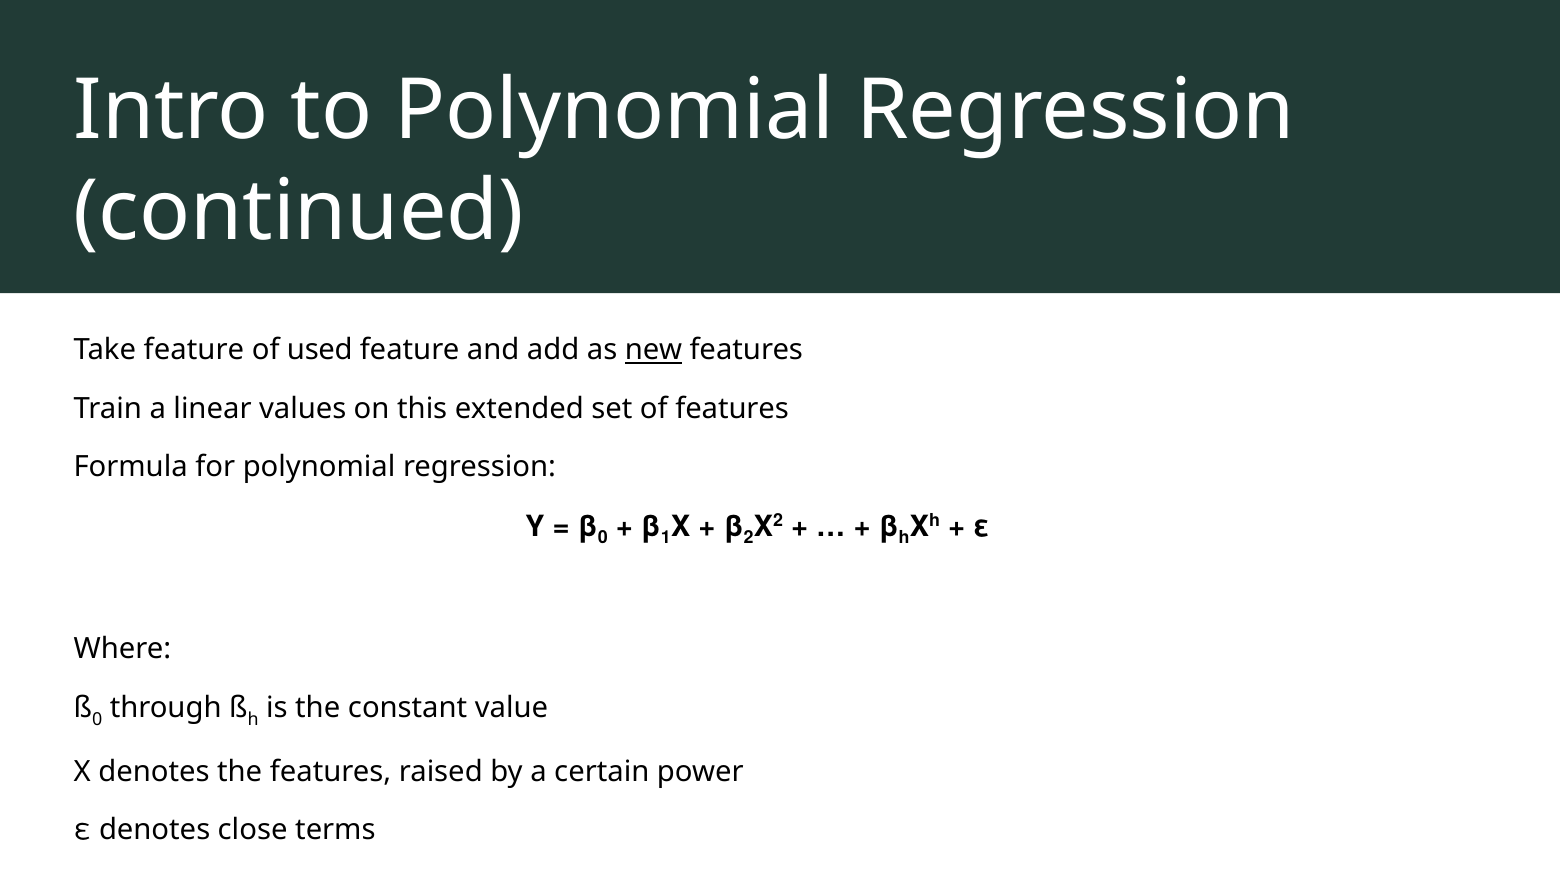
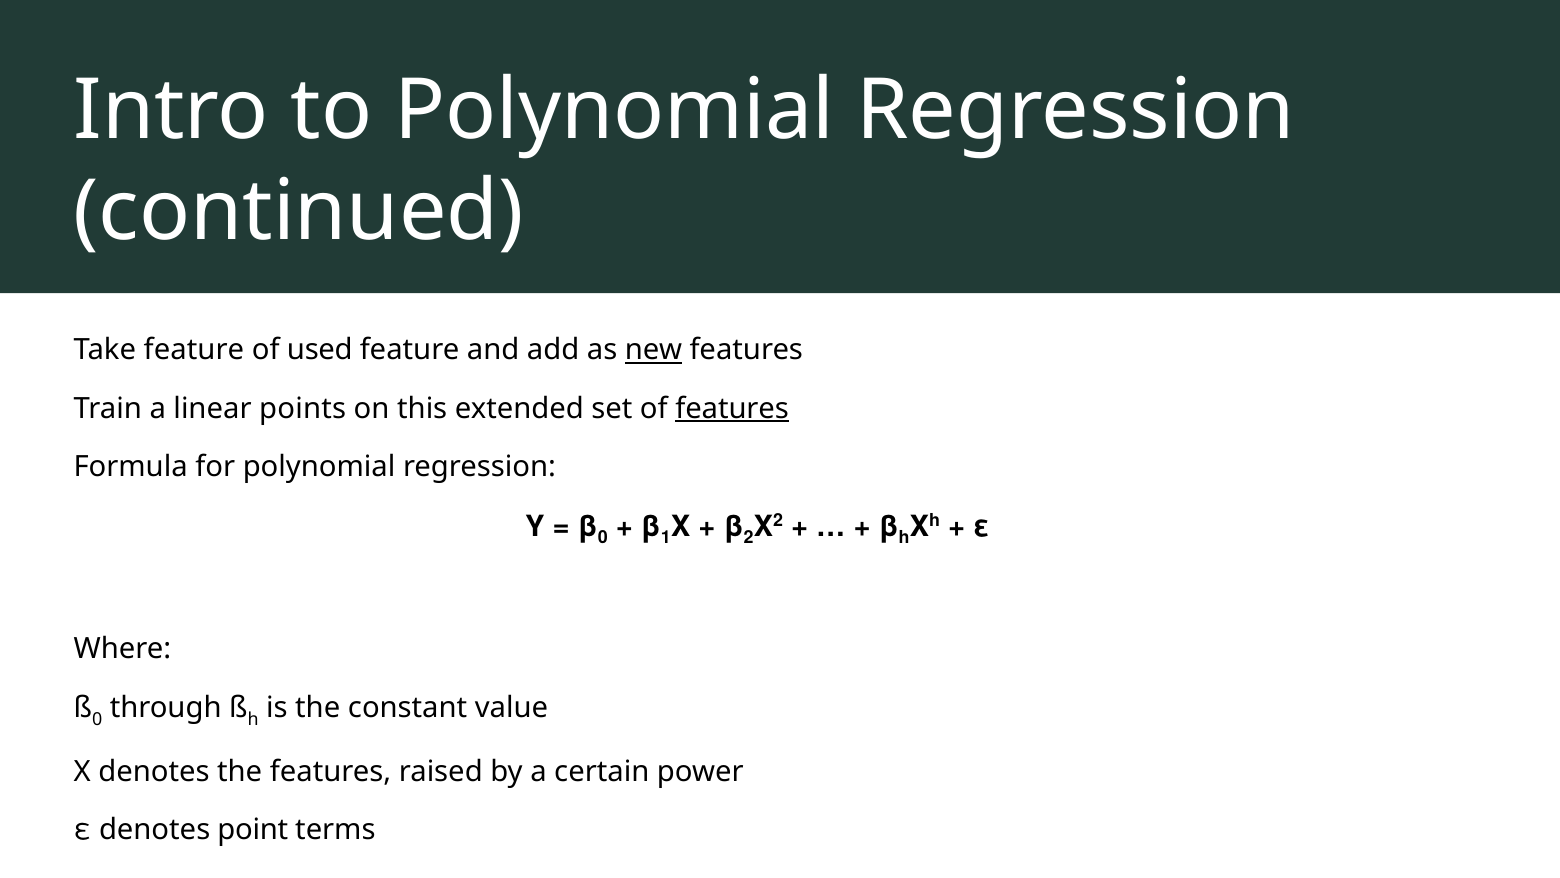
values: values -> points
features at (732, 408) underline: none -> present
close: close -> point
